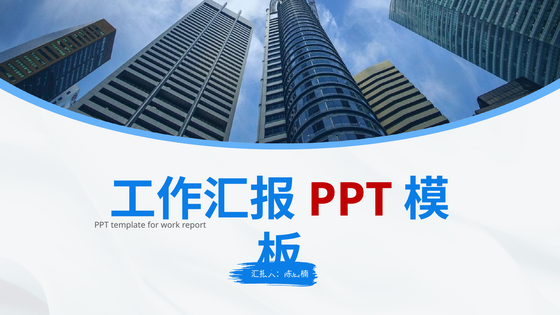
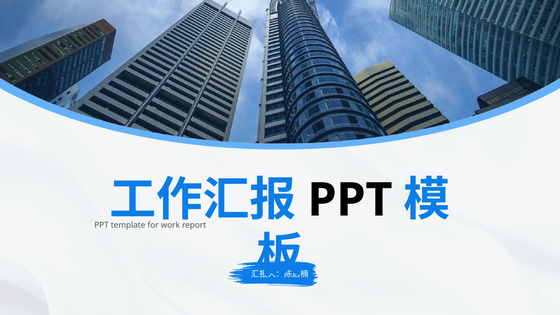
PPT at (350, 200) colour: red -> black
